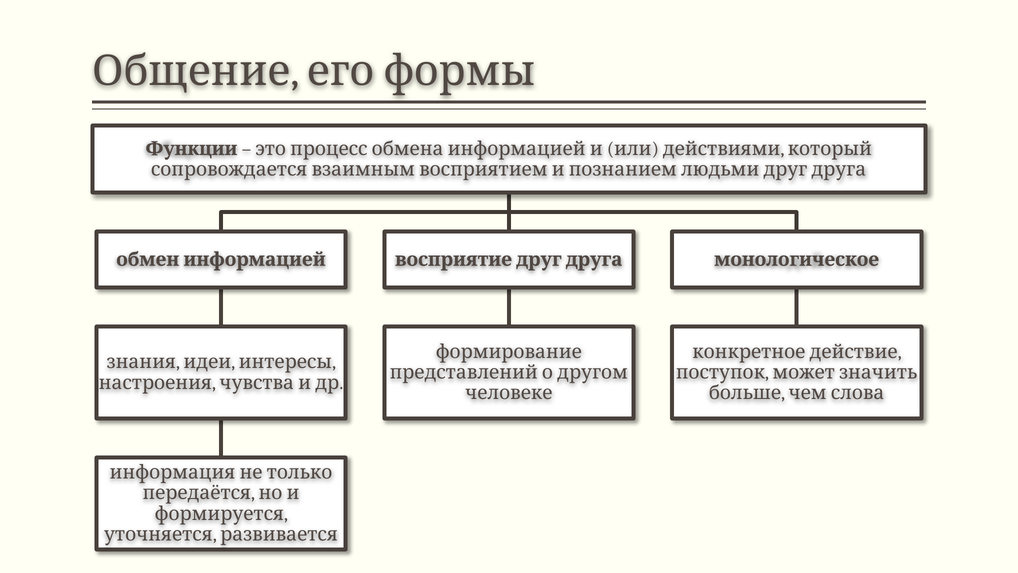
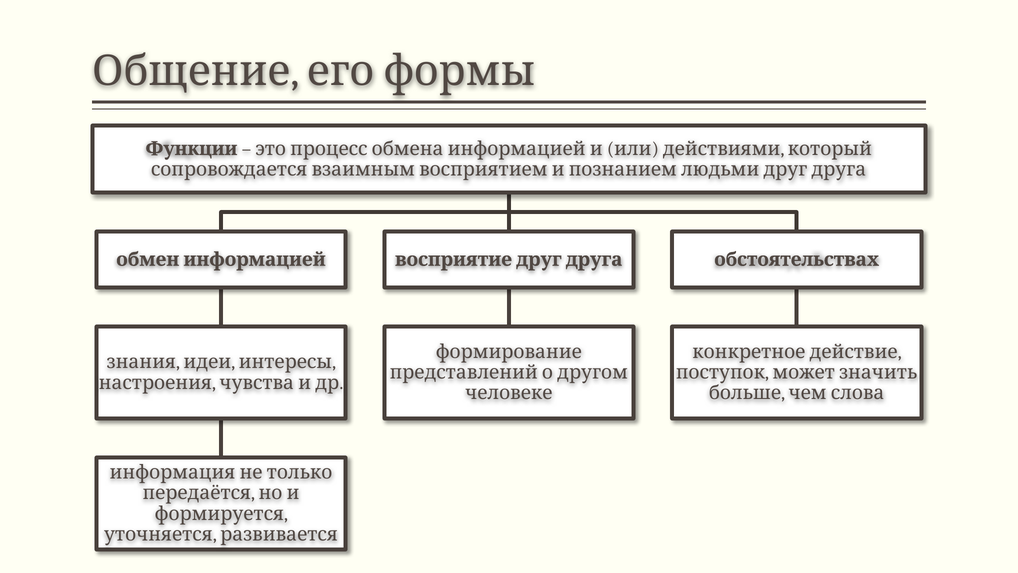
монологическое: монологическое -> обстоятельствах
